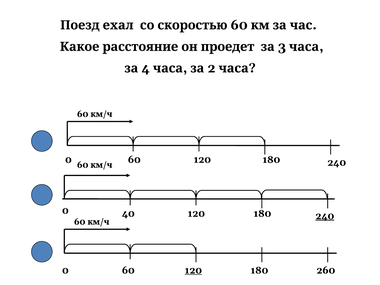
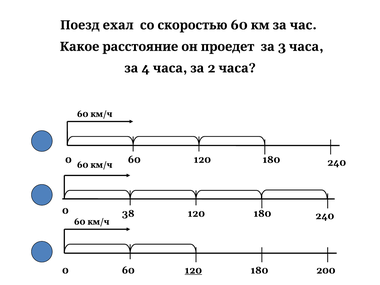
40: 40 -> 38
240 at (325, 216) underline: present -> none
260: 260 -> 200
